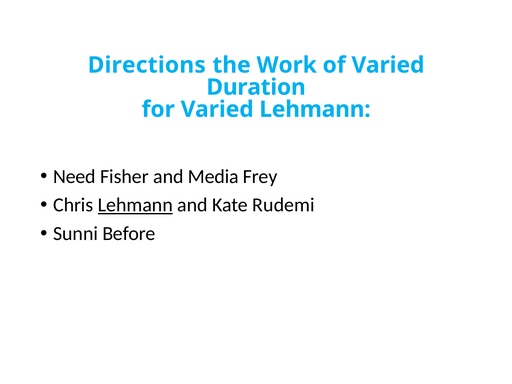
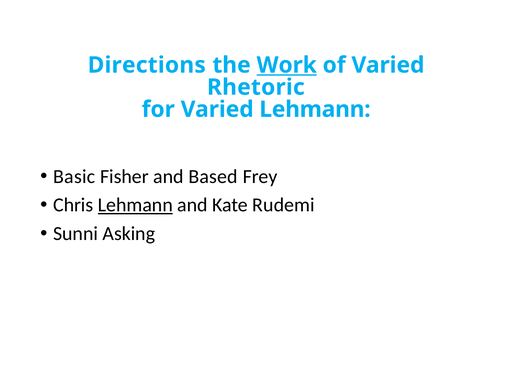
Work underline: none -> present
Duration: Duration -> Rhetoric
Need: Need -> Basic
Media: Media -> Based
Before: Before -> Asking
